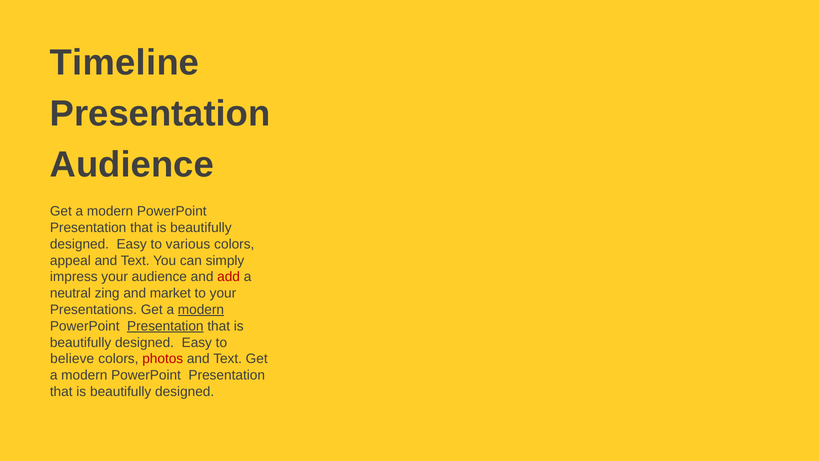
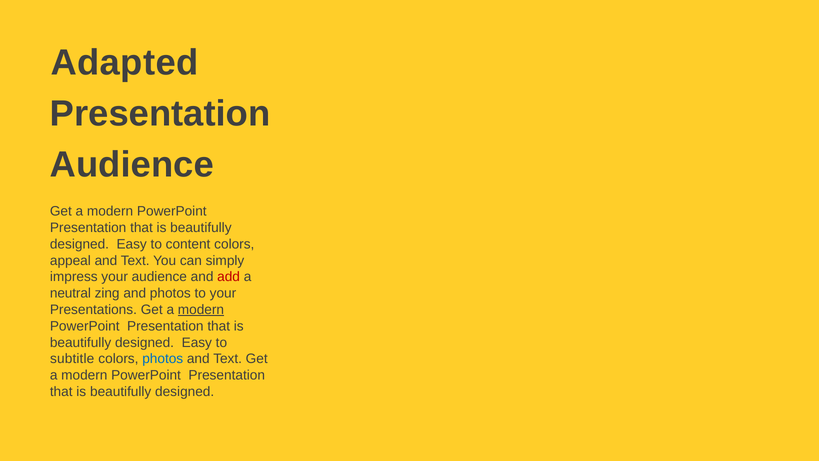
Timeline: Timeline -> Adapted
various: various -> content
and market: market -> photos
Presentation at (165, 326) underline: present -> none
believe: believe -> subtitle
photos at (163, 359) colour: red -> blue
